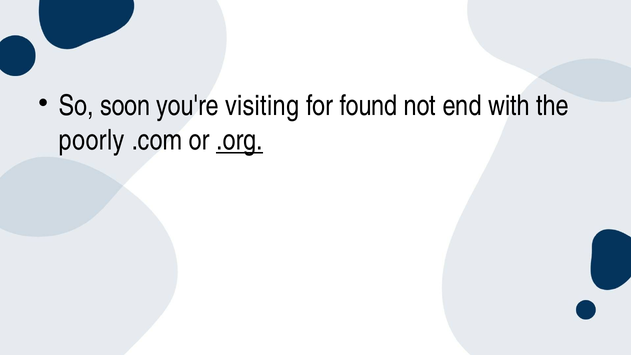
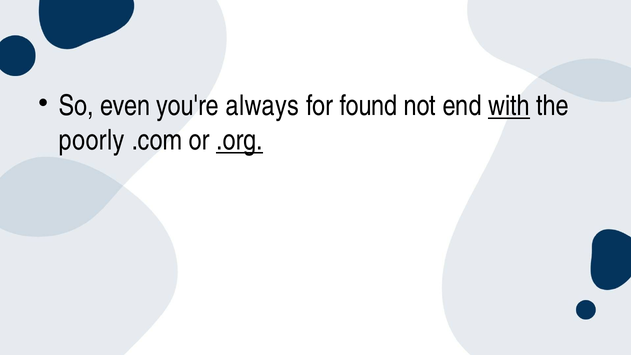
soon: soon -> even
visiting: visiting -> always
with underline: none -> present
